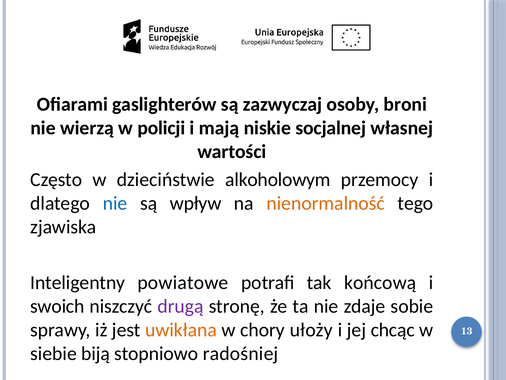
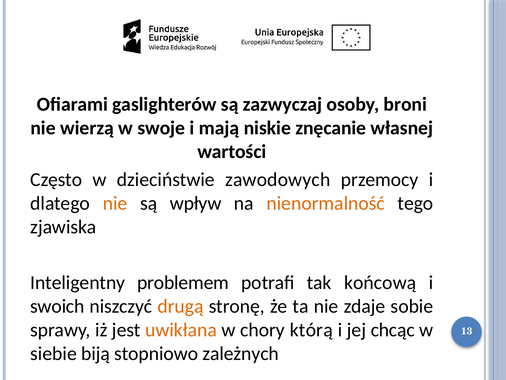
policji: policji -> swoje
socjalnej: socjalnej -> znęcanie
alkoholowym: alkoholowym -> zawodowych
nie at (115, 203) colour: blue -> orange
powiatowe: powiatowe -> problemem
drugą colour: purple -> orange
ułoży: ułoży -> którą
radośniej: radośniej -> zależnych
